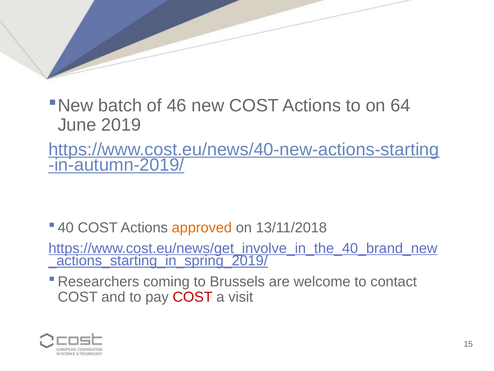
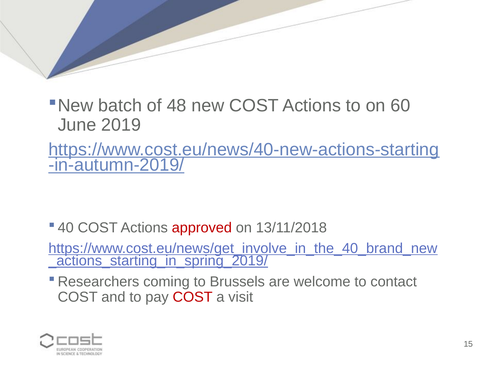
46: 46 -> 48
64: 64 -> 60
approved colour: orange -> red
